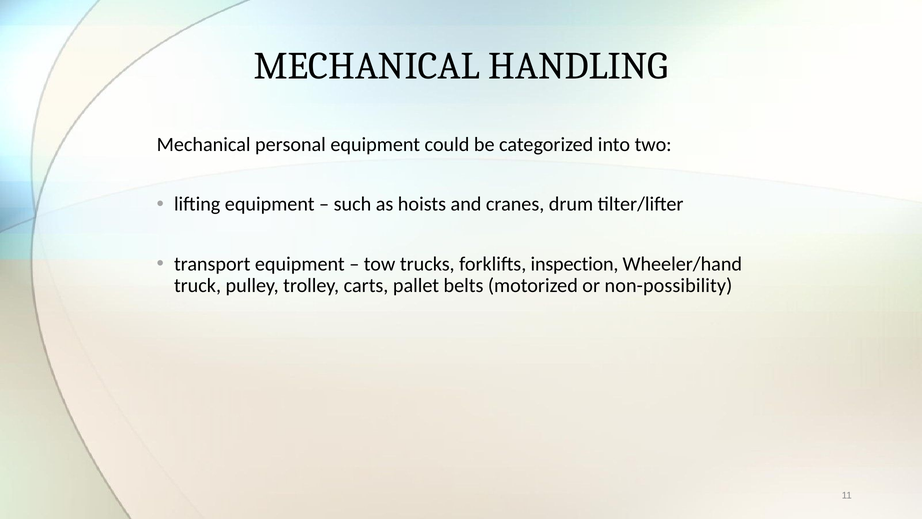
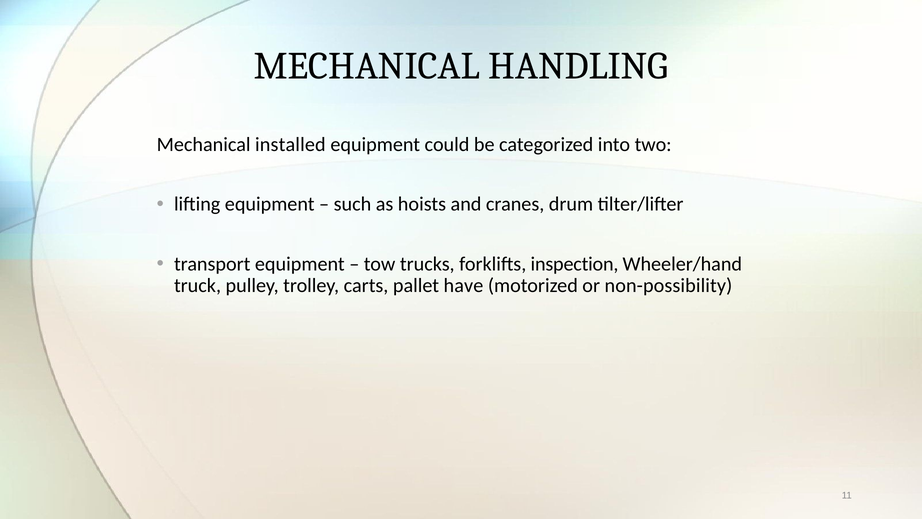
personal: personal -> installed
belts: belts -> have
